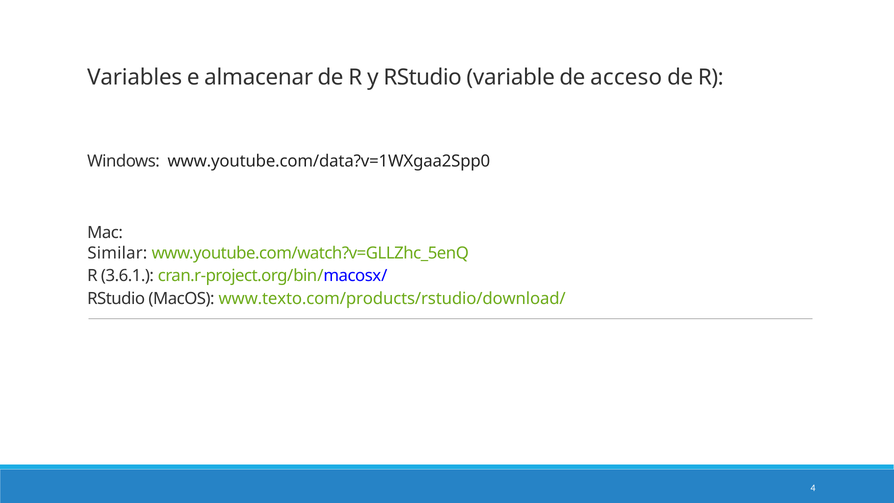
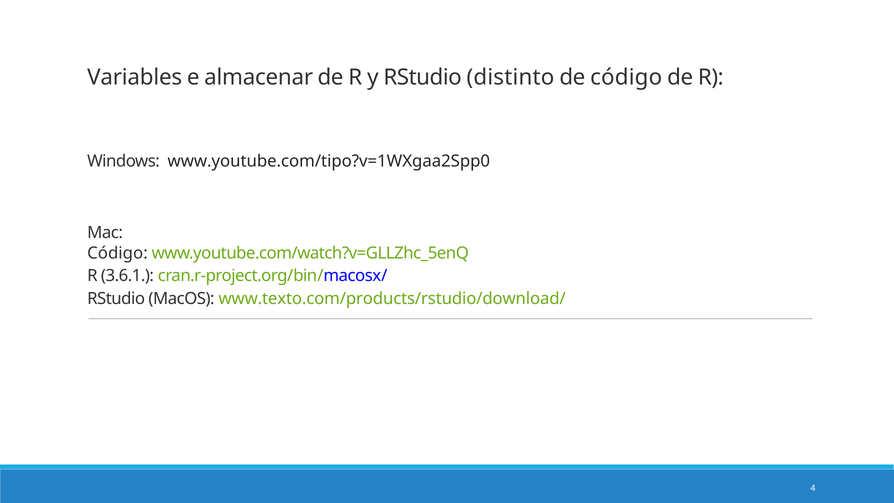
variable: variable -> distinto
de acceso: acceso -> código
www.youtube.com/data?v=1WXgaa2Spp0: www.youtube.com/data?v=1WXgaa2Spp0 -> www.youtube.com/tipo?v=1WXgaa2Spp0
Similar at (117, 253): Similar -> Código
